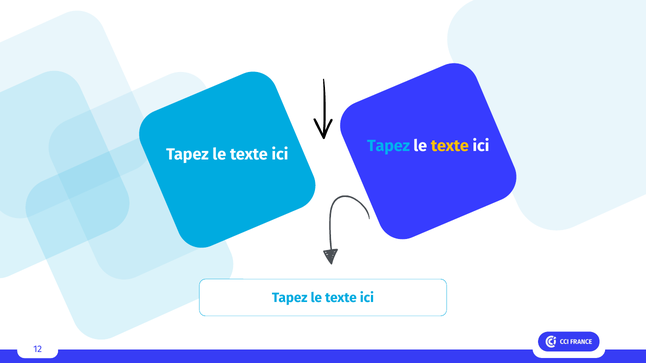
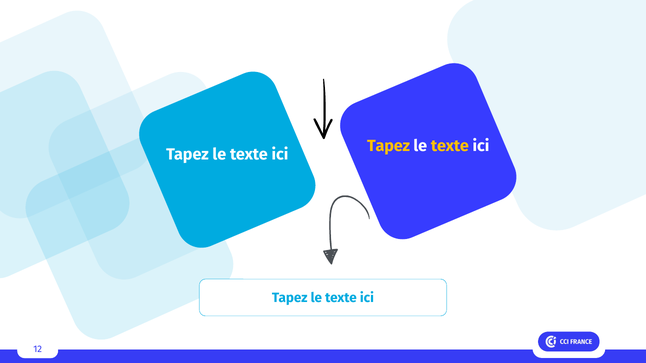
Tapez at (388, 146) colour: light blue -> yellow
